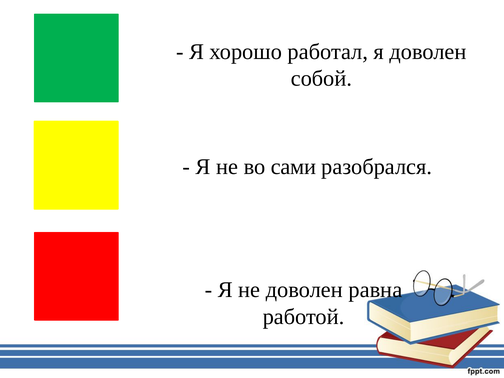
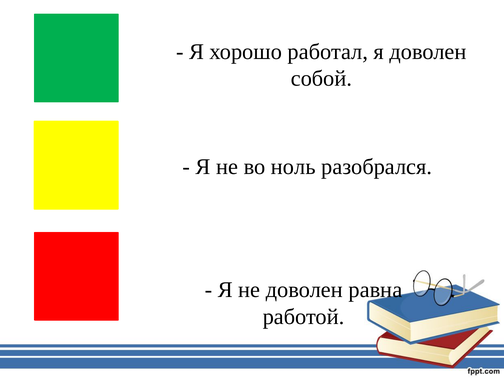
сами: сами -> ноль
